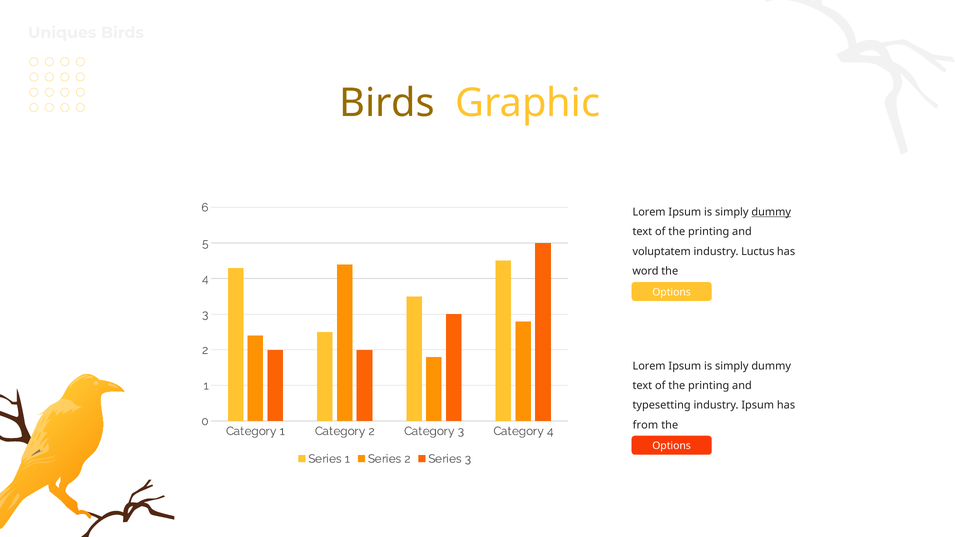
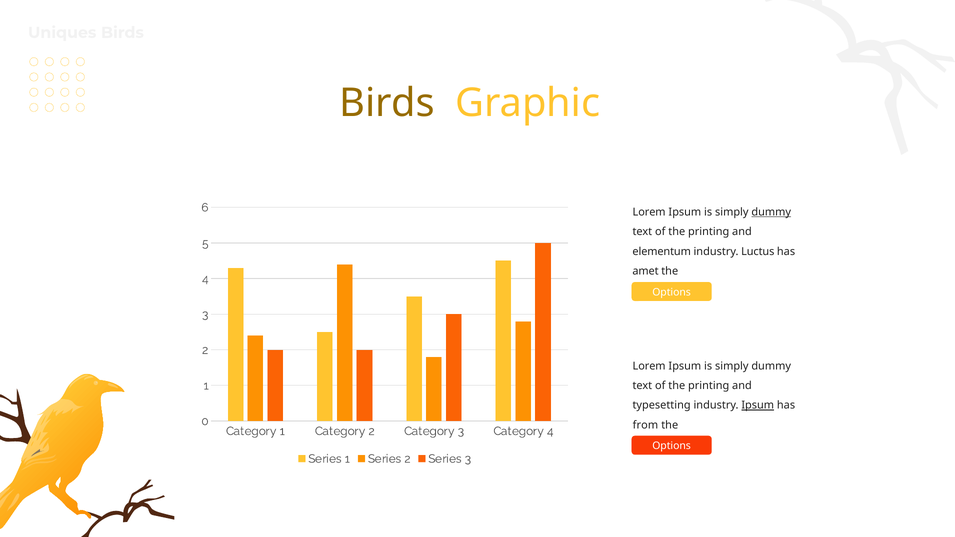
voluptatem: voluptatem -> elementum
word: word -> amet
Ipsum at (758, 405) underline: none -> present
